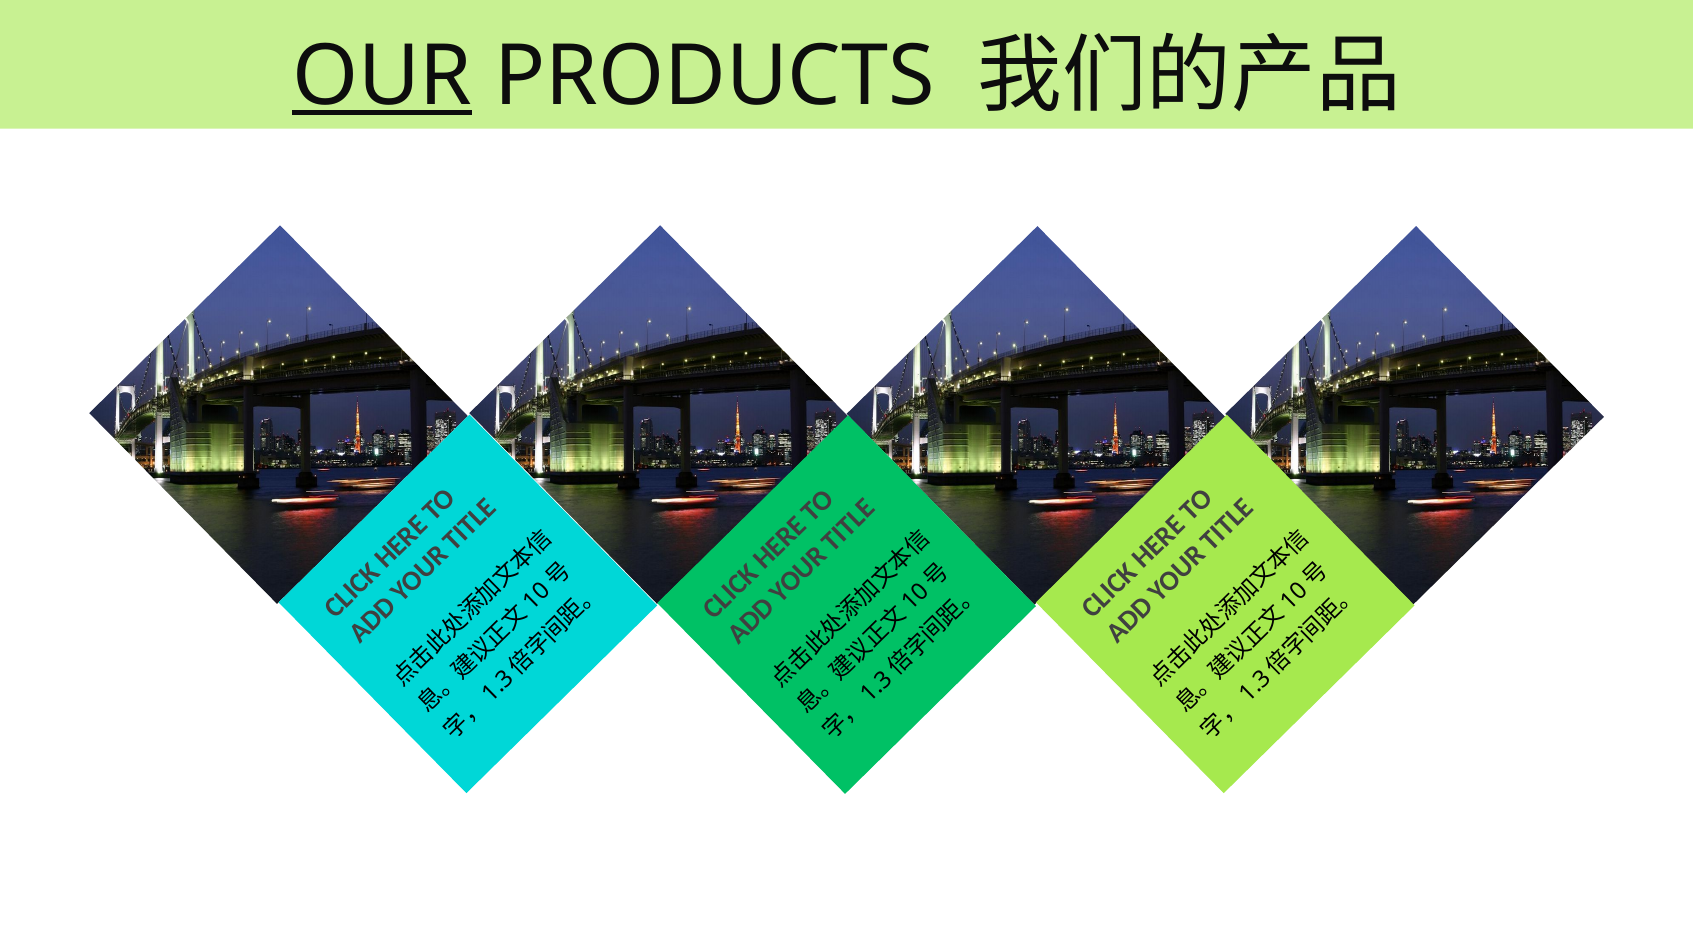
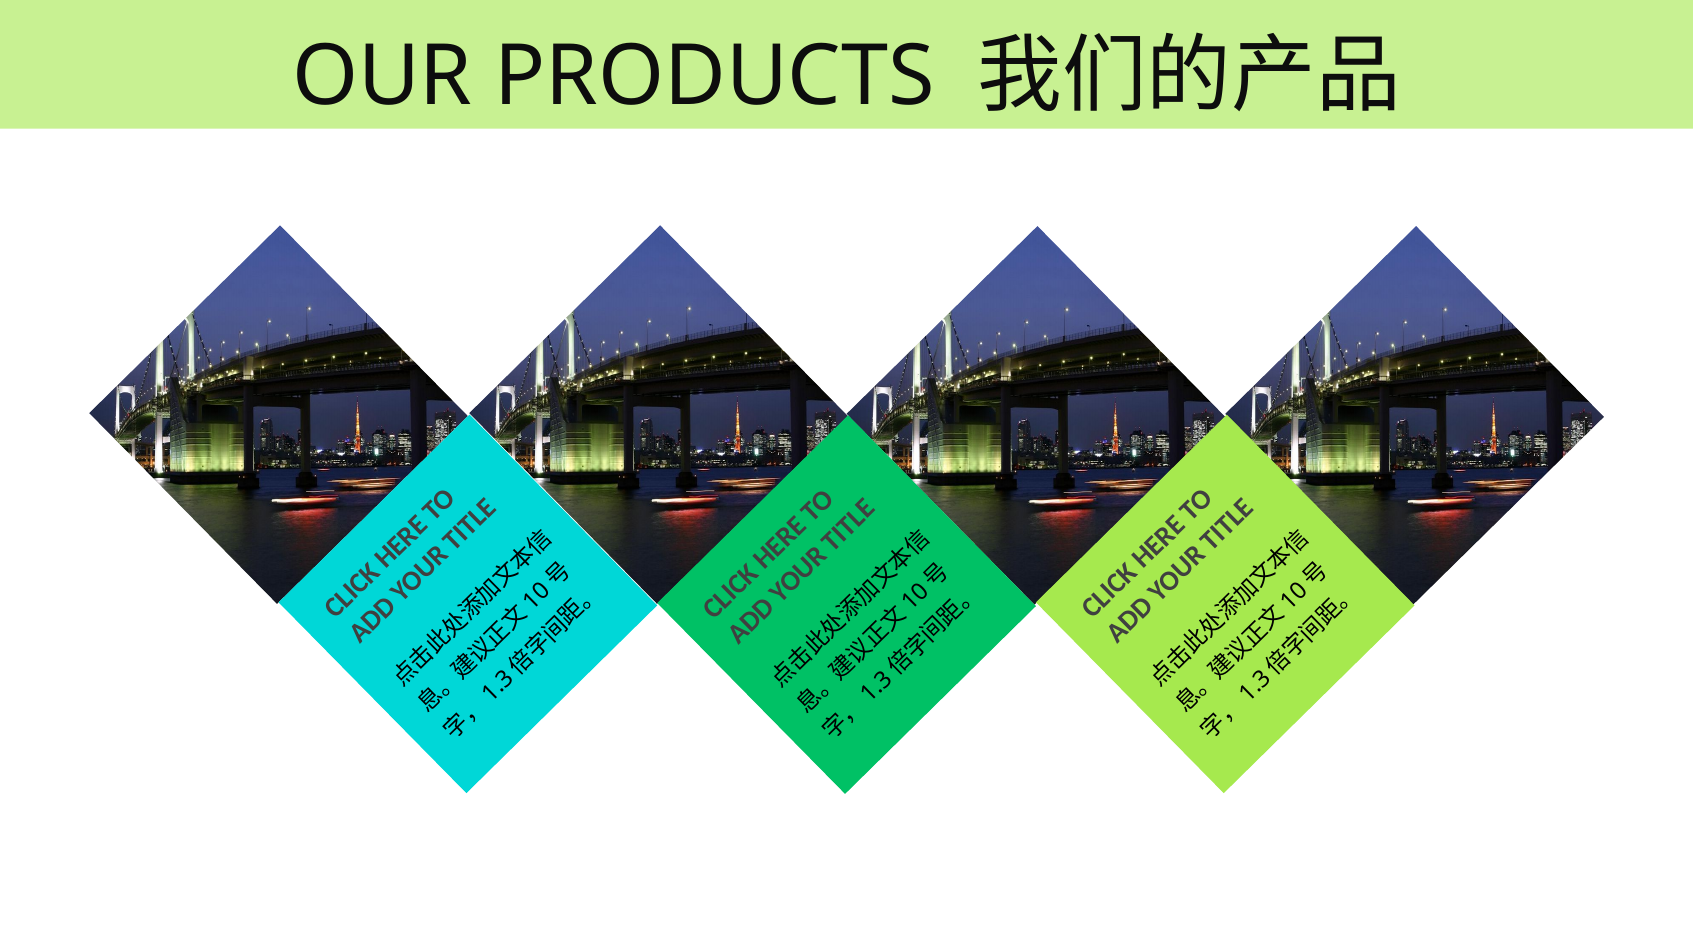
OUR underline: present -> none
